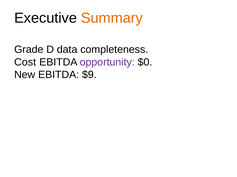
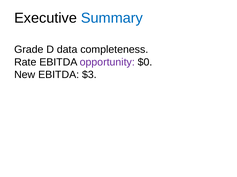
Summary colour: orange -> blue
Cost: Cost -> Rate
$9: $9 -> $3
